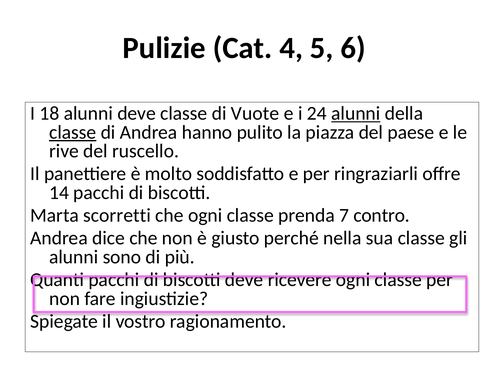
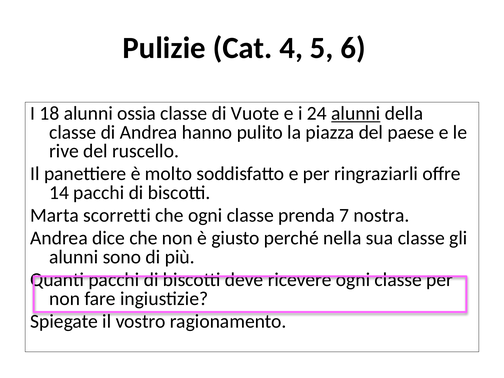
alunni deve: deve -> ossia
classe at (73, 132) underline: present -> none
contro: contro -> nostra
